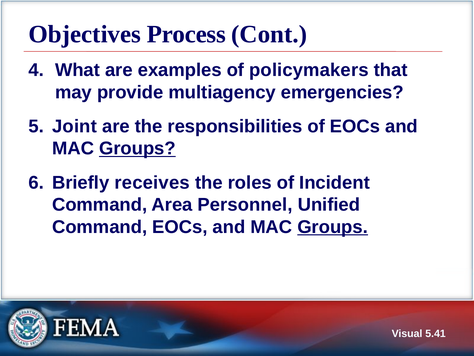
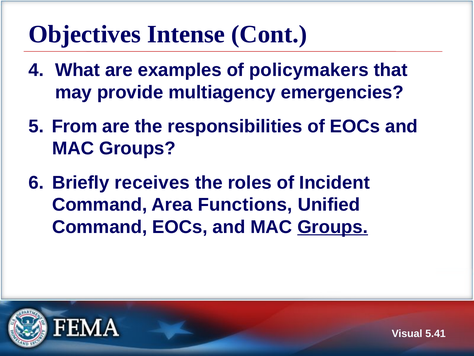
Process: Process -> Intense
Joint: Joint -> From
Groups at (137, 148) underline: present -> none
Personnel: Personnel -> Functions
